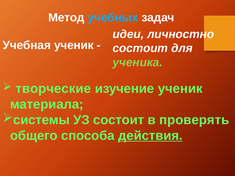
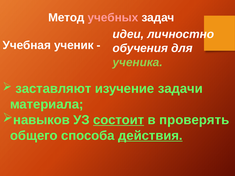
учебных colour: light blue -> pink
состоит at (140, 48): состоит -> обучения
творческие: творческие -> заставляют
изучение ученик: ученик -> задачи
системы: системы -> навыков
состоит at (119, 120) underline: none -> present
